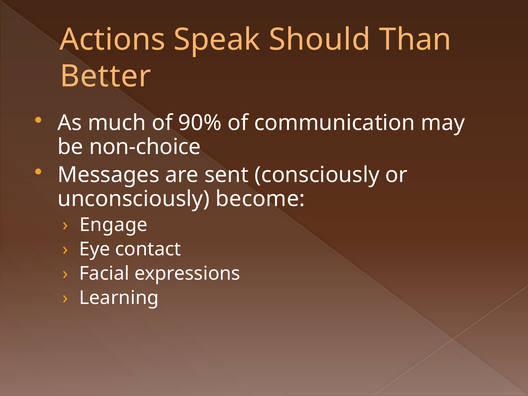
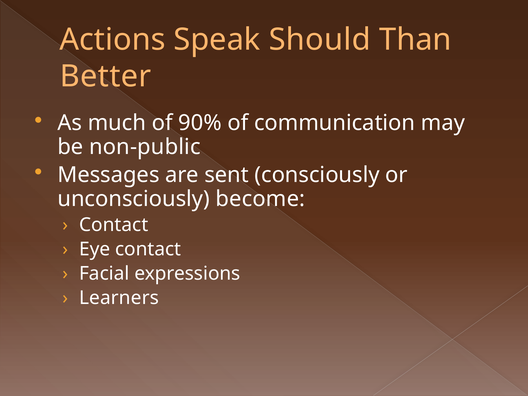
non-choice: non-choice -> non-public
Engage at (114, 225): Engage -> Contact
Learning: Learning -> Learners
